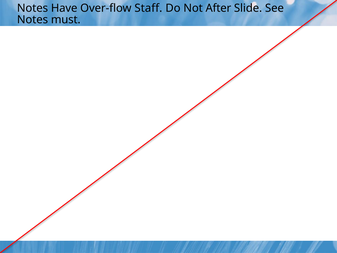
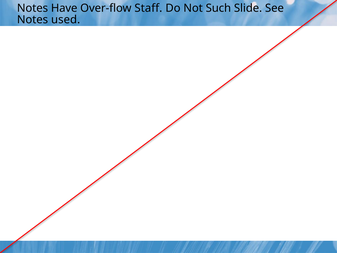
After: After -> Such
must: must -> used
